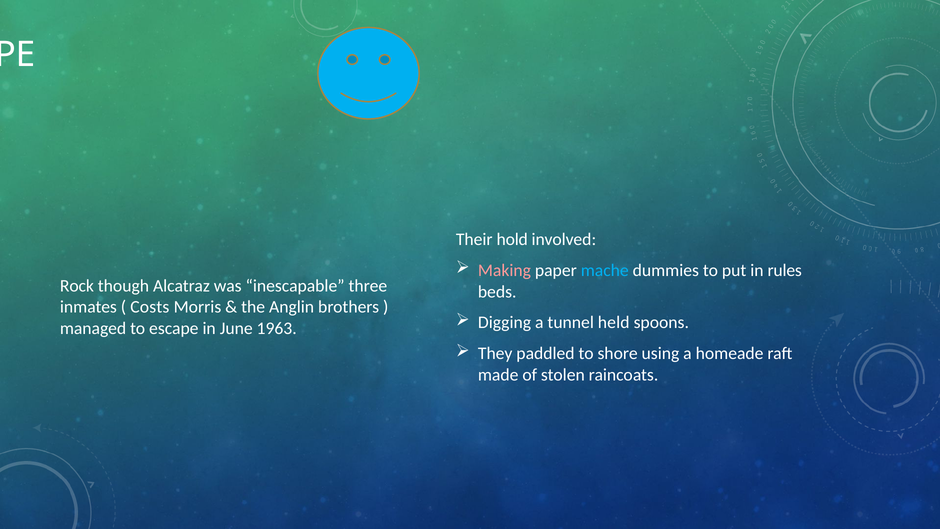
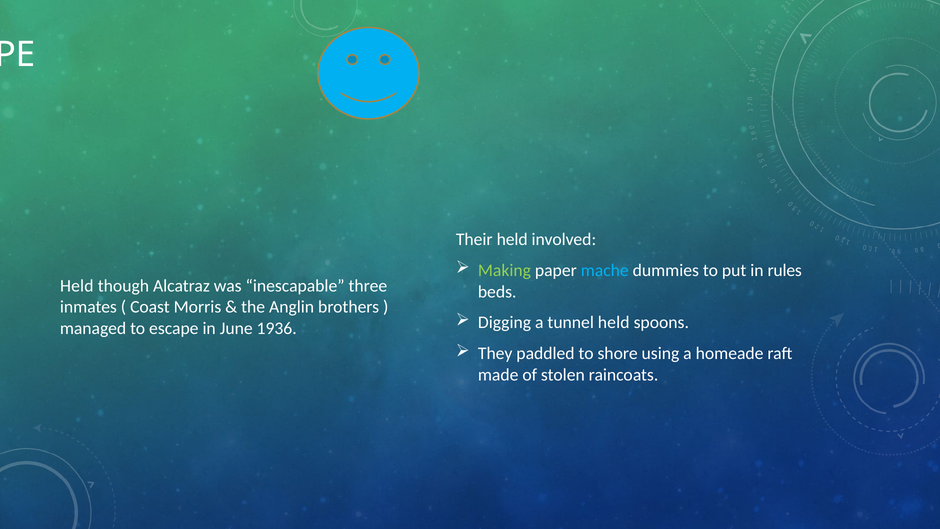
Their hold: hold -> held
Making colour: pink -> light green
Rock at (77, 286): Rock -> Held
Costs: Costs -> Coast
1963: 1963 -> 1936
